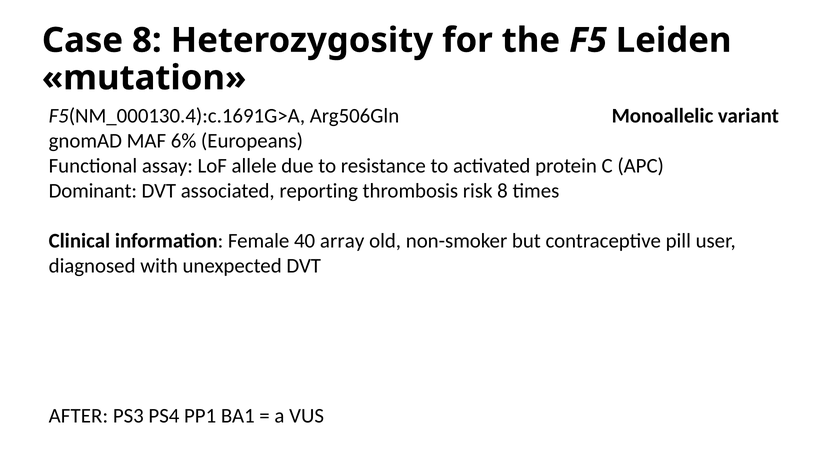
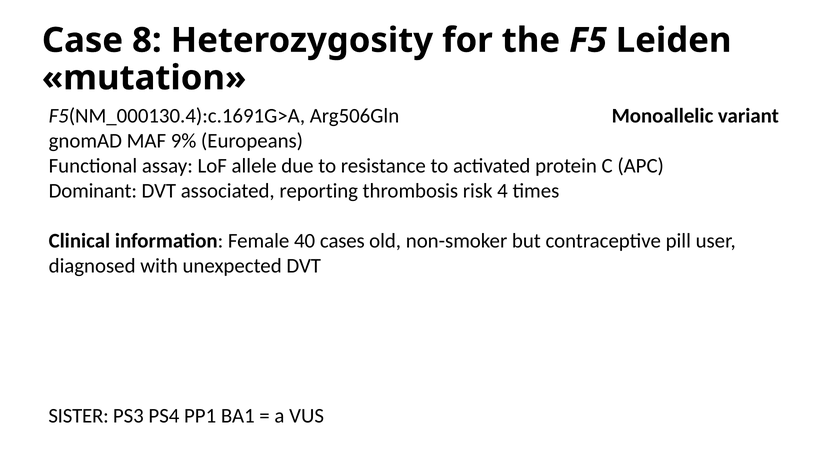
6%: 6% -> 9%
risk 8: 8 -> 4
array: array -> cases
AFTER: AFTER -> SISTER
